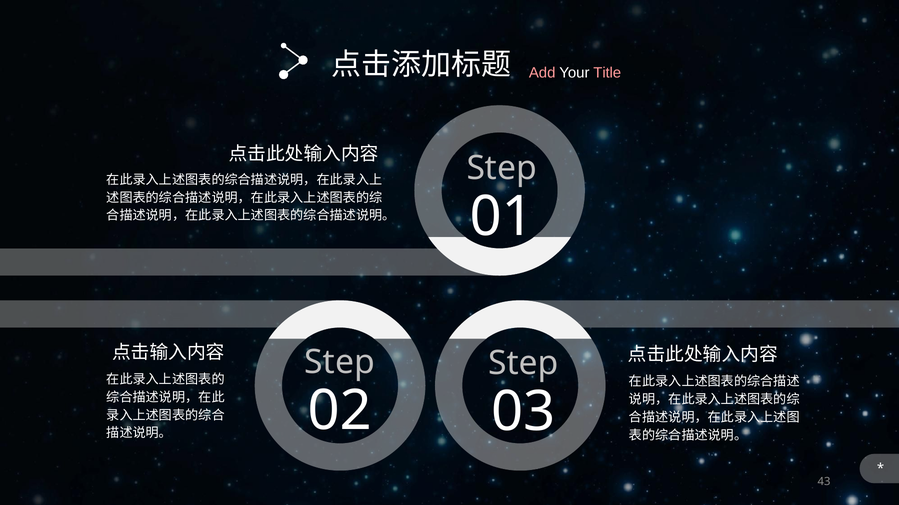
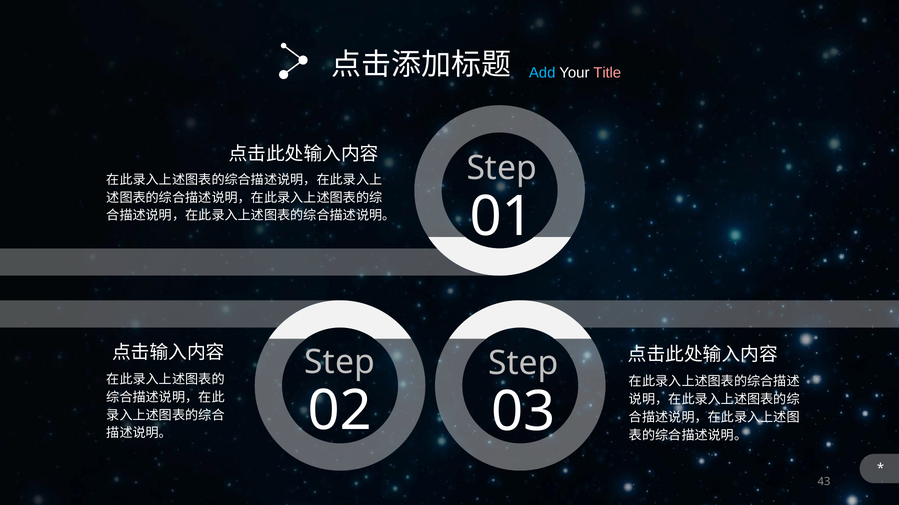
Add colour: pink -> light blue
